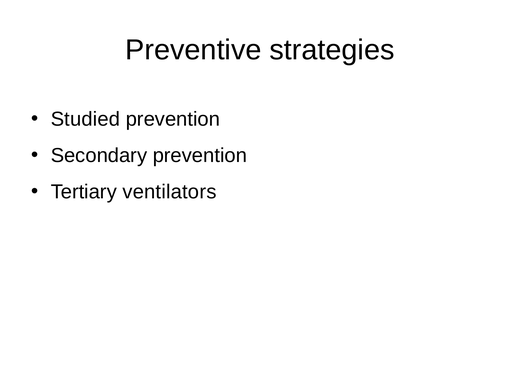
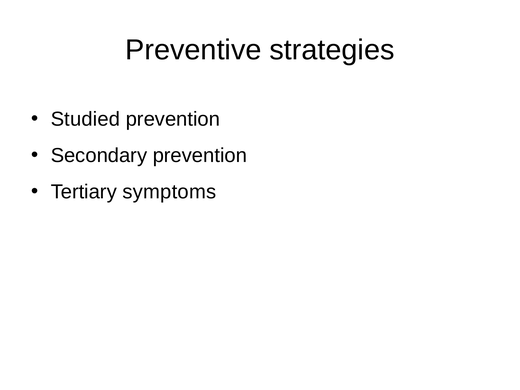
ventilators: ventilators -> symptoms
